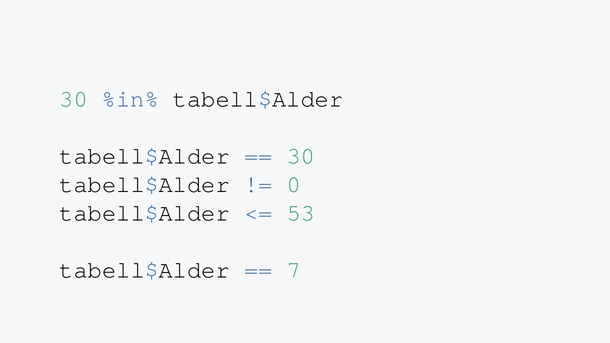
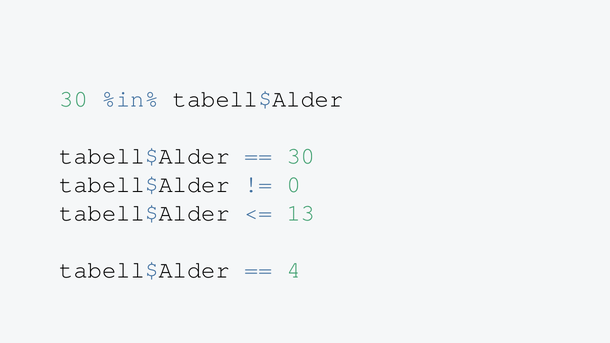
53: 53 -> 13
7: 7 -> 4
